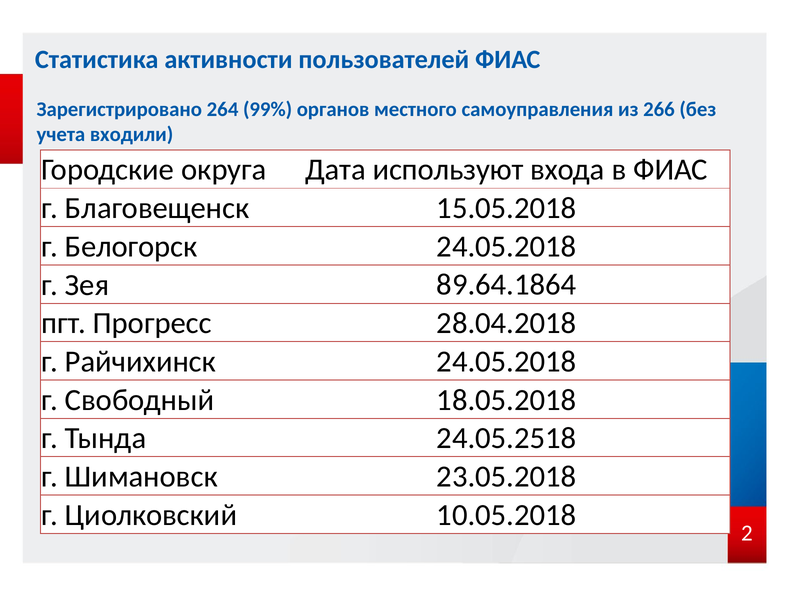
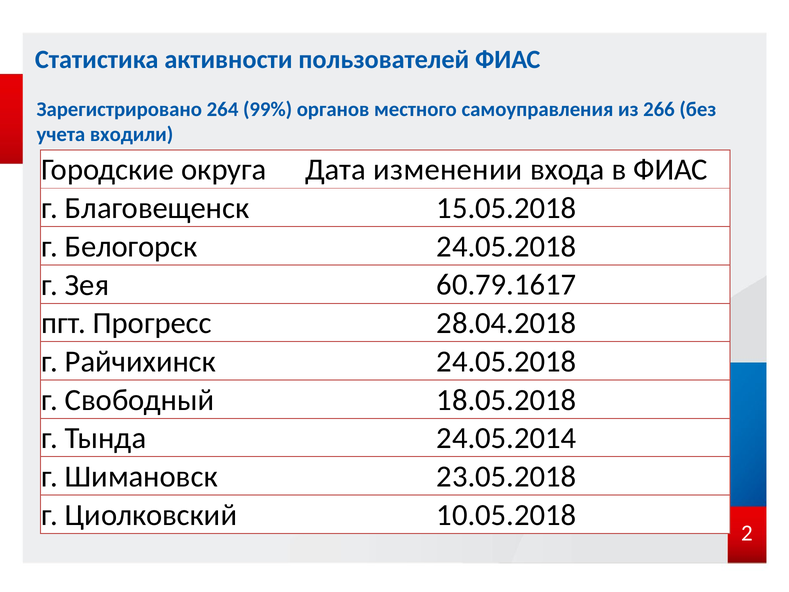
используют: используют -> изменении
89.64.1864: 89.64.1864 -> 60.79.1617
24.05.2518: 24.05.2518 -> 24.05.2014
